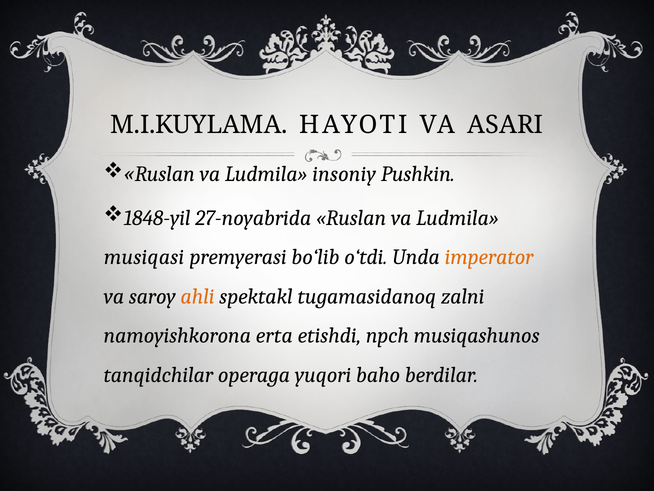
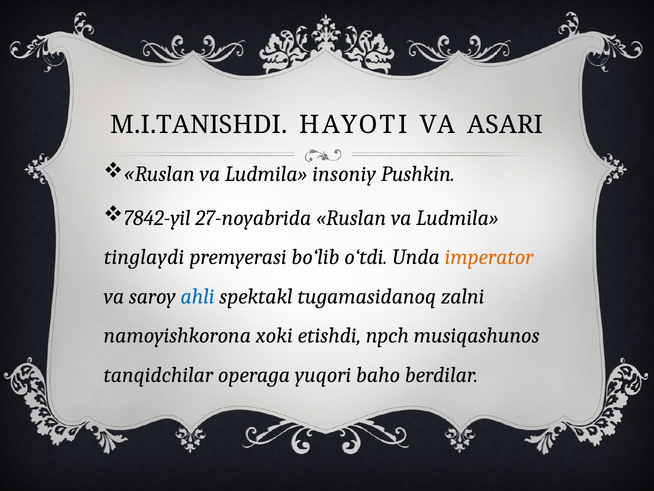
M.I.KUYLAMA: M.I.KUYLAMA -> M.I.TANISHDI
1848-yil: 1848-yil -> 7842-yil
musiqasi: musiqasi -> tinglaydi
ahli colour: orange -> blue
erta: erta -> xoki
